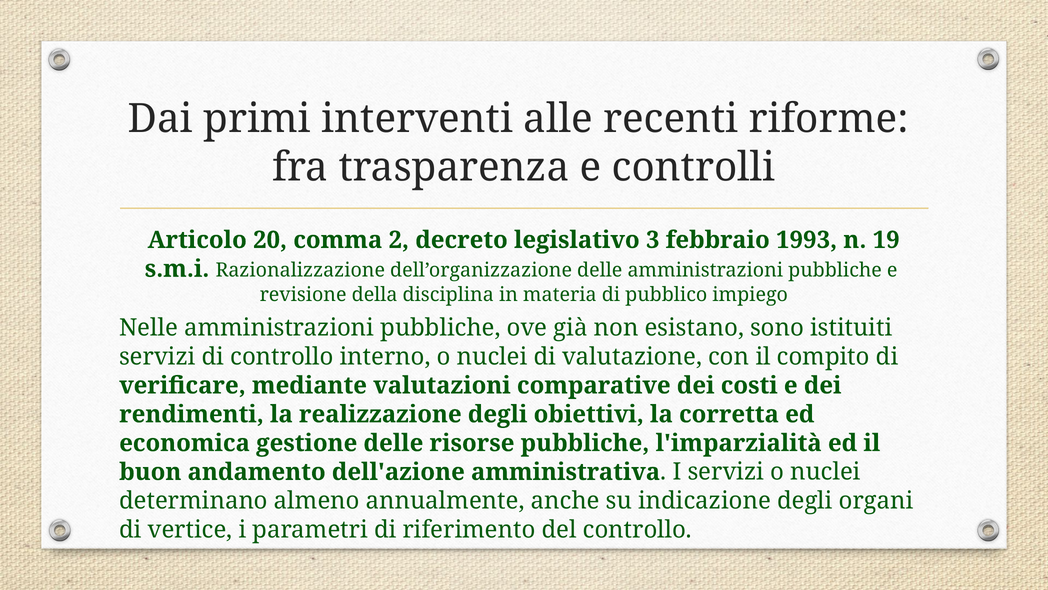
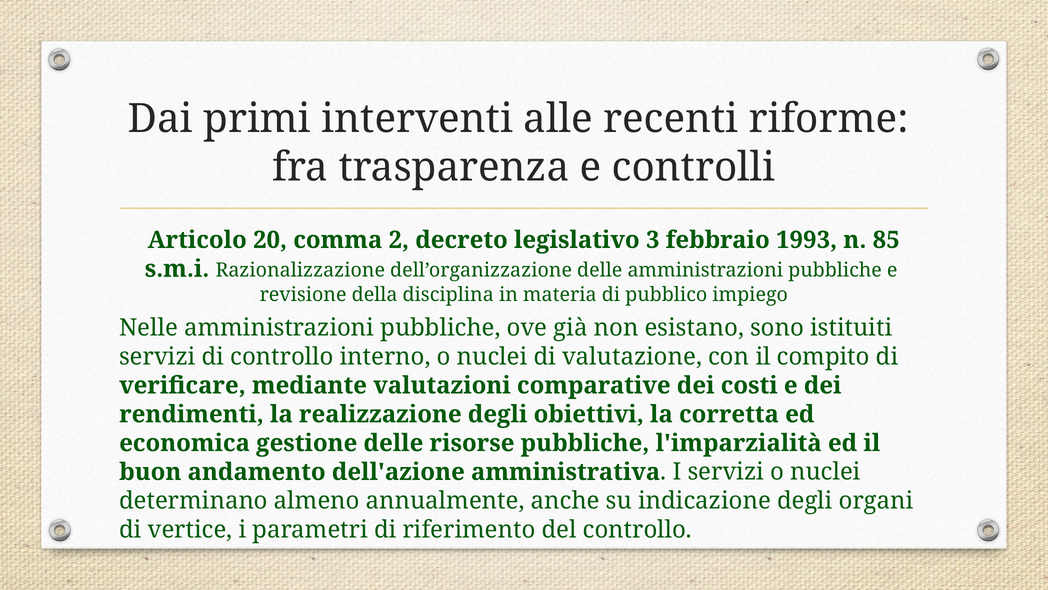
19: 19 -> 85
